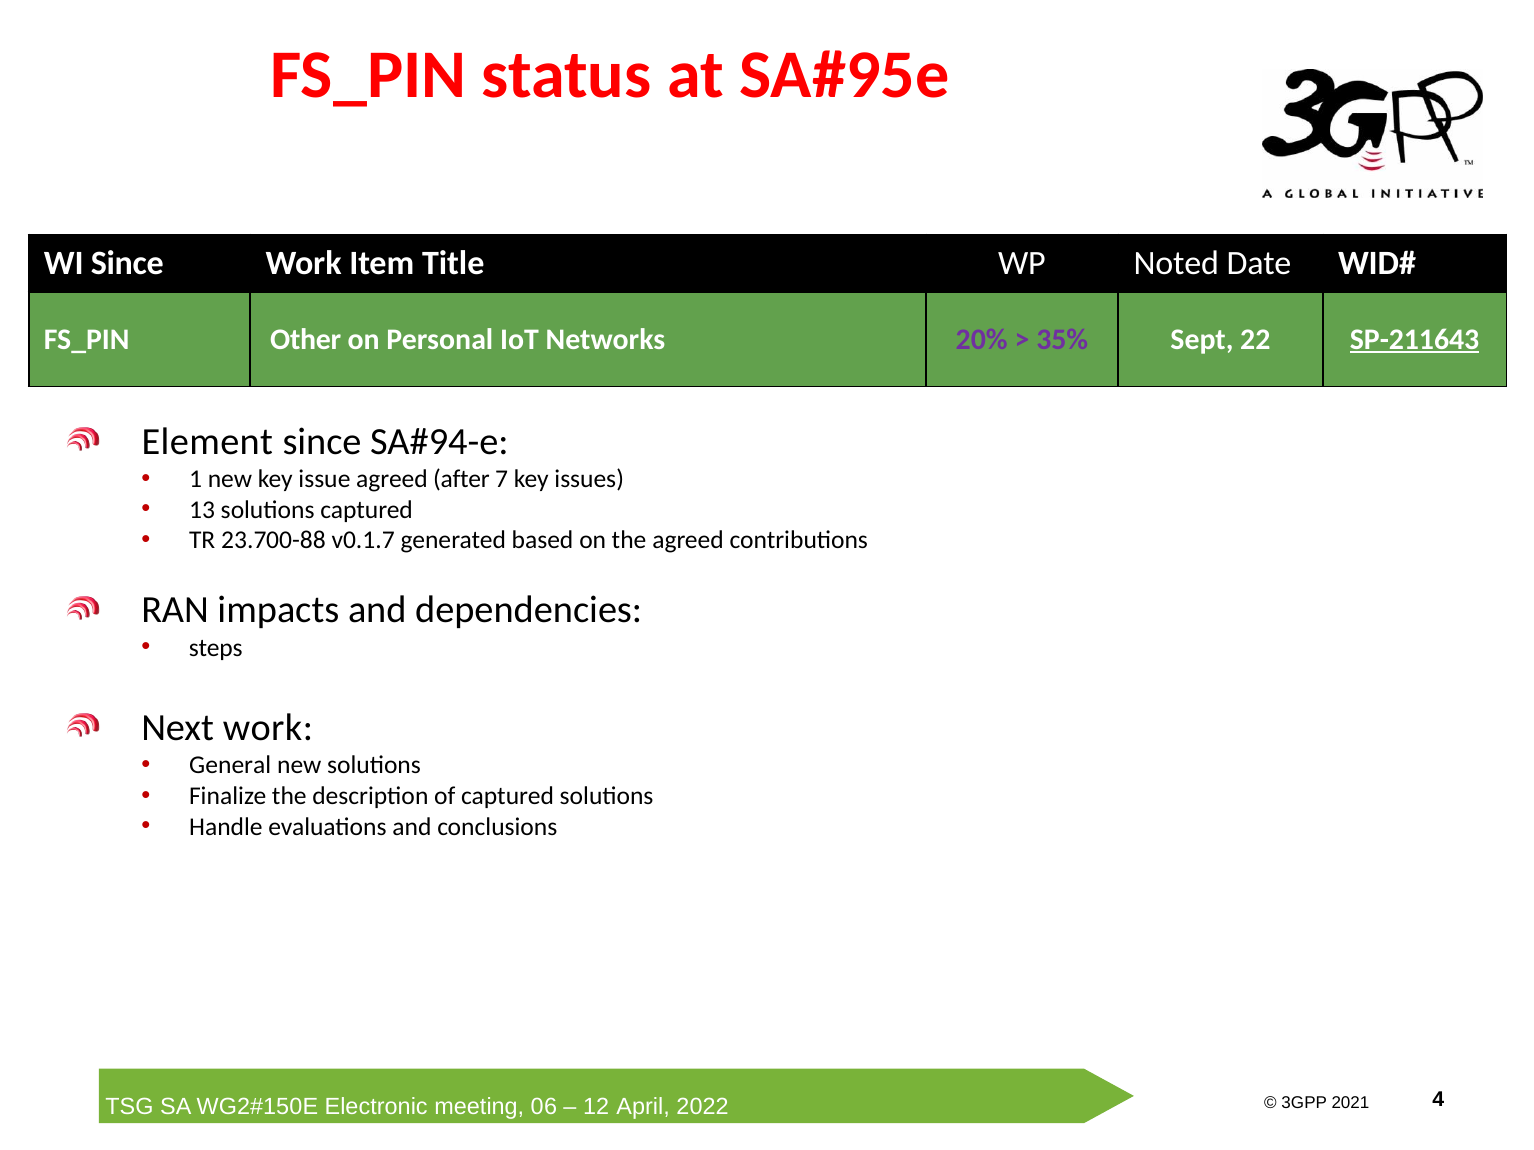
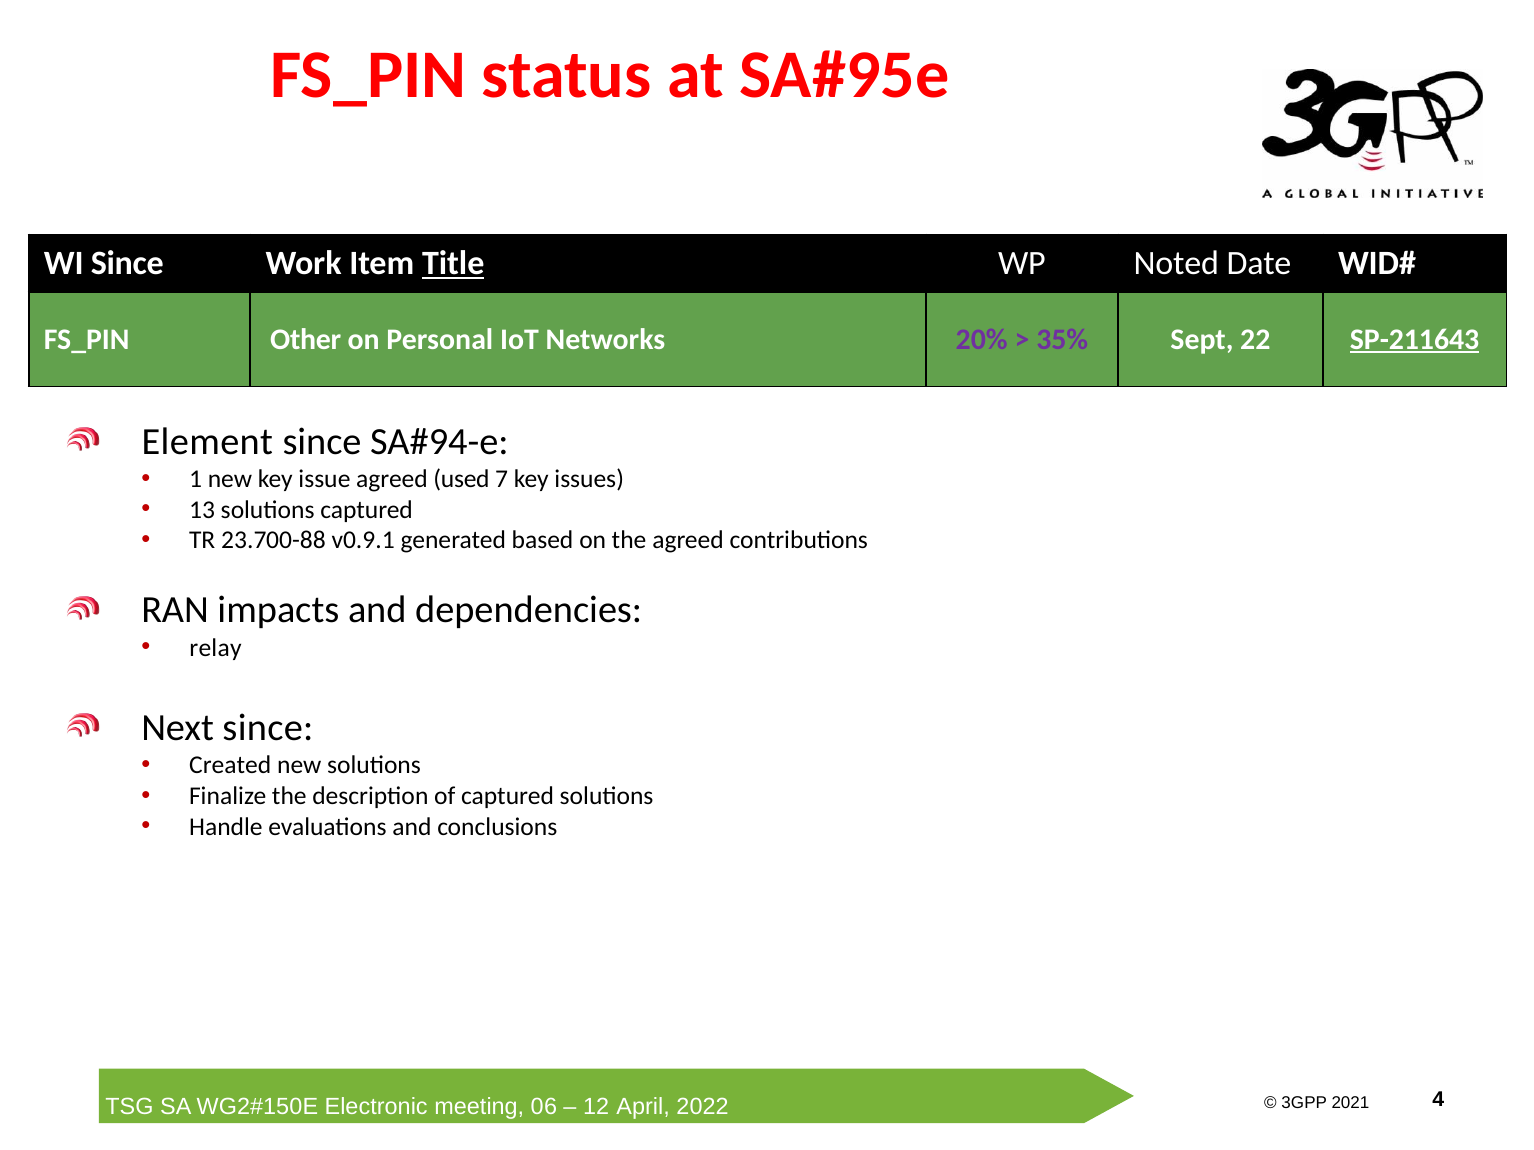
Title underline: none -> present
after: after -> used
v0.1.7: v0.1.7 -> v0.9.1
steps: steps -> relay
Next work: work -> since
General: General -> Created
